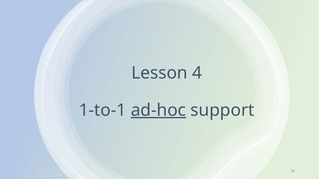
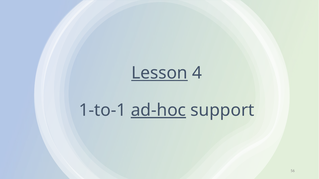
Lesson underline: none -> present
